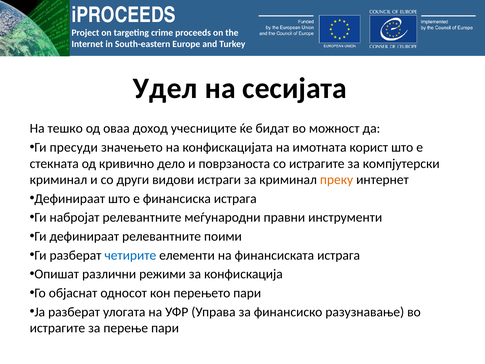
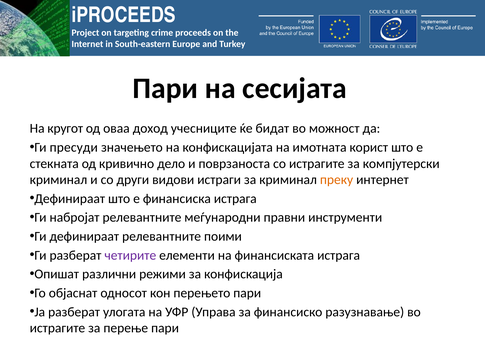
Удел at (165, 88): Удел -> Пари
тешко: тешко -> кругот
четирите colour: blue -> purple
